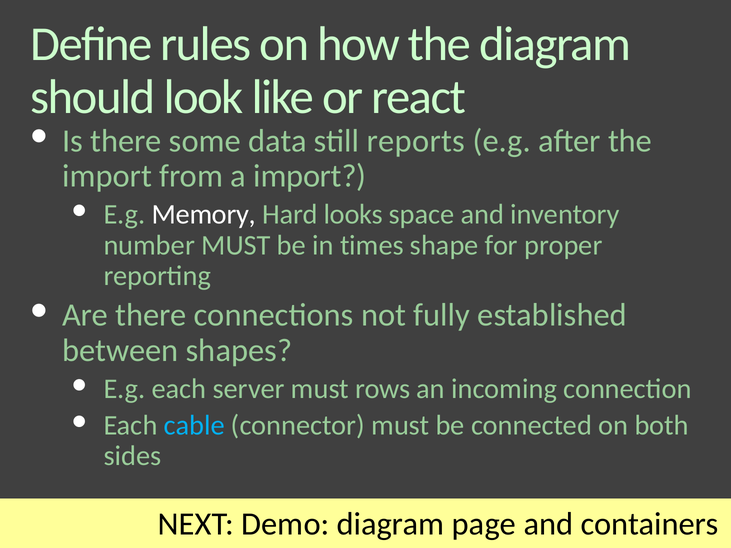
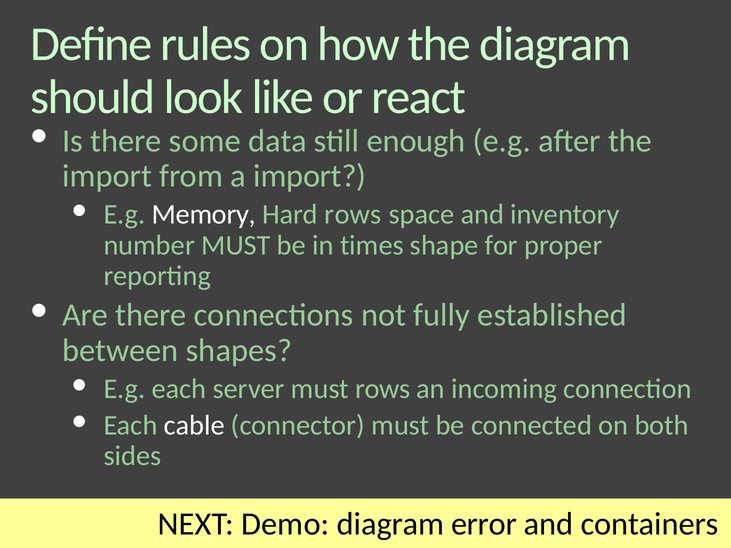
reports: reports -> enough
Hard looks: looks -> rows
cable colour: light blue -> white
page: page -> error
